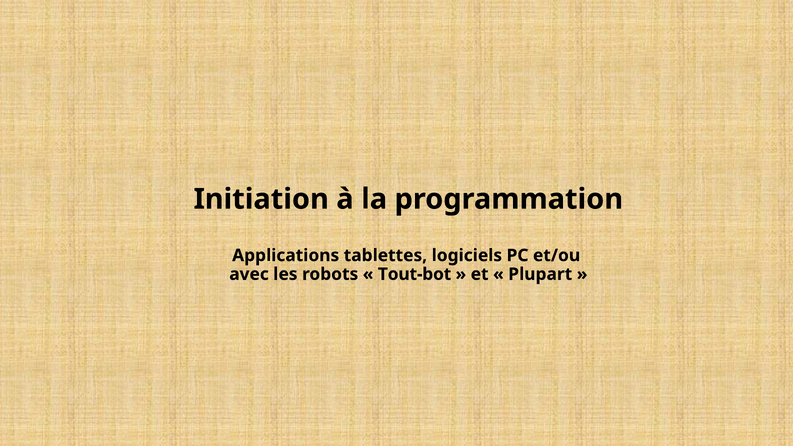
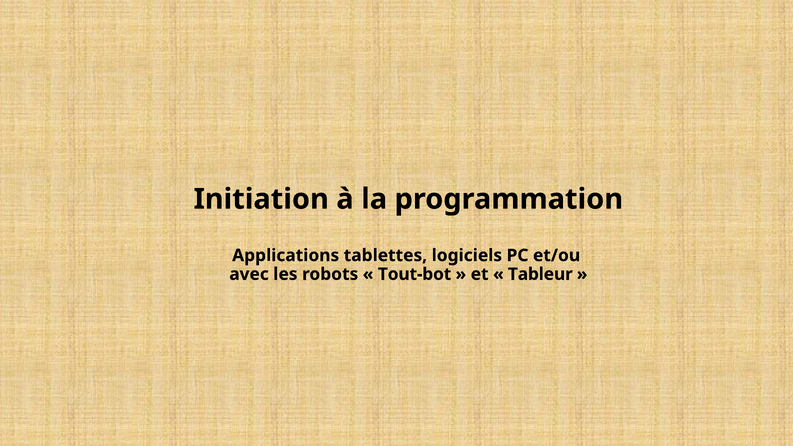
Plupart: Plupart -> Tableur
